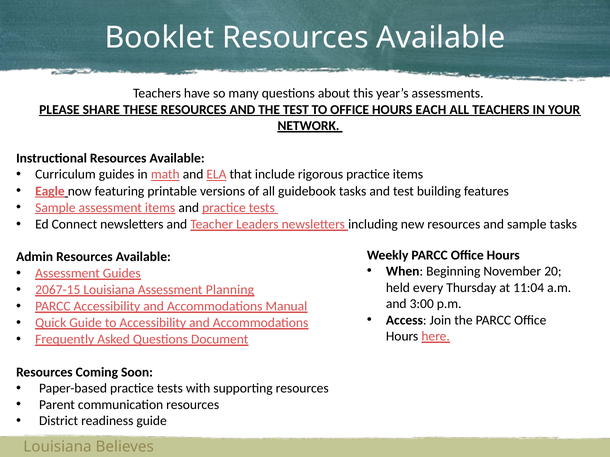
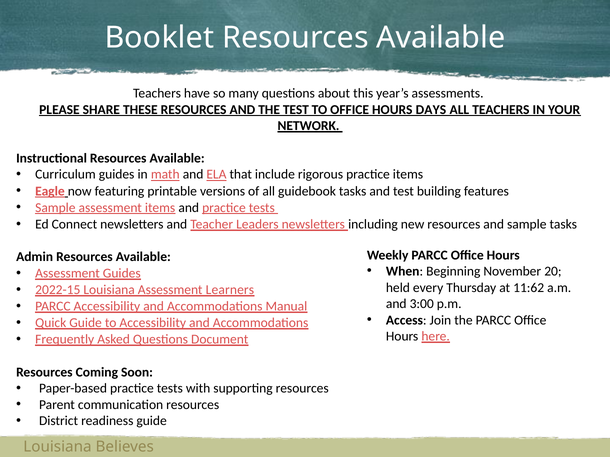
EACH: EACH -> DAYS
11:04: 11:04 -> 11:62
2067-15: 2067-15 -> 2022-15
Planning: Planning -> Learners
